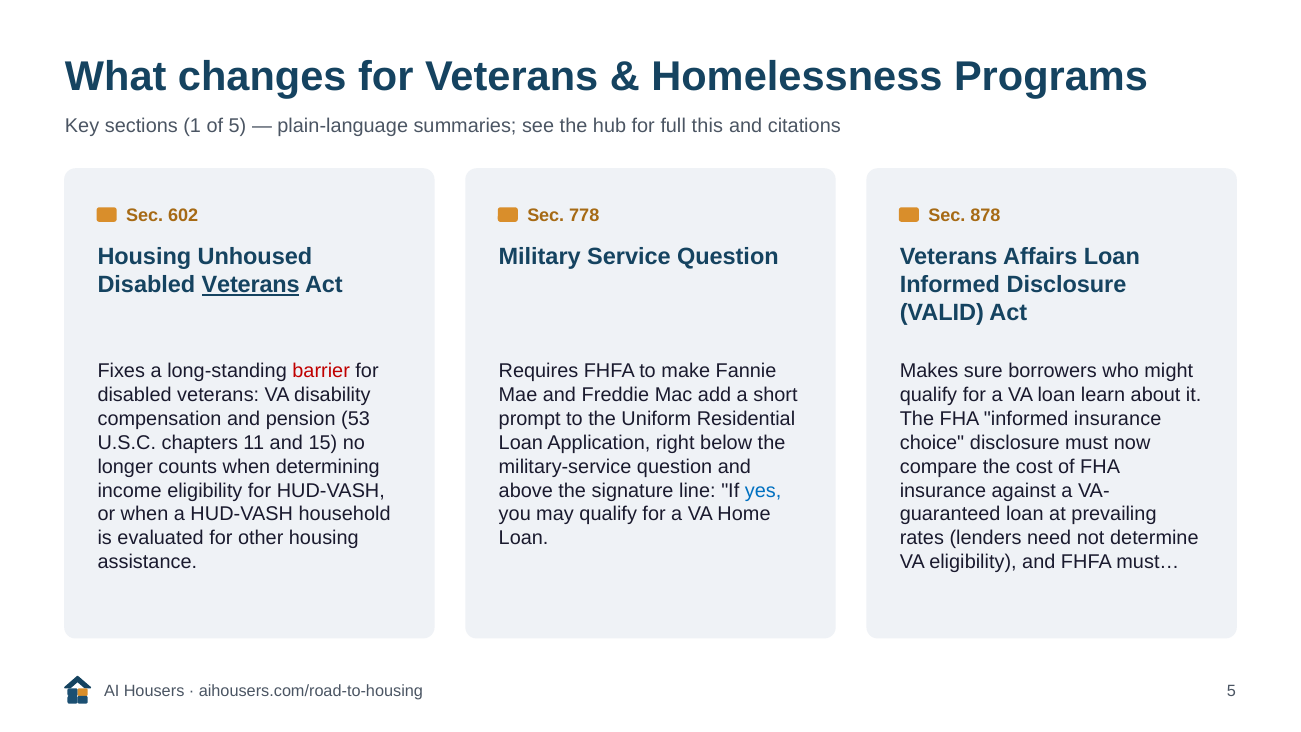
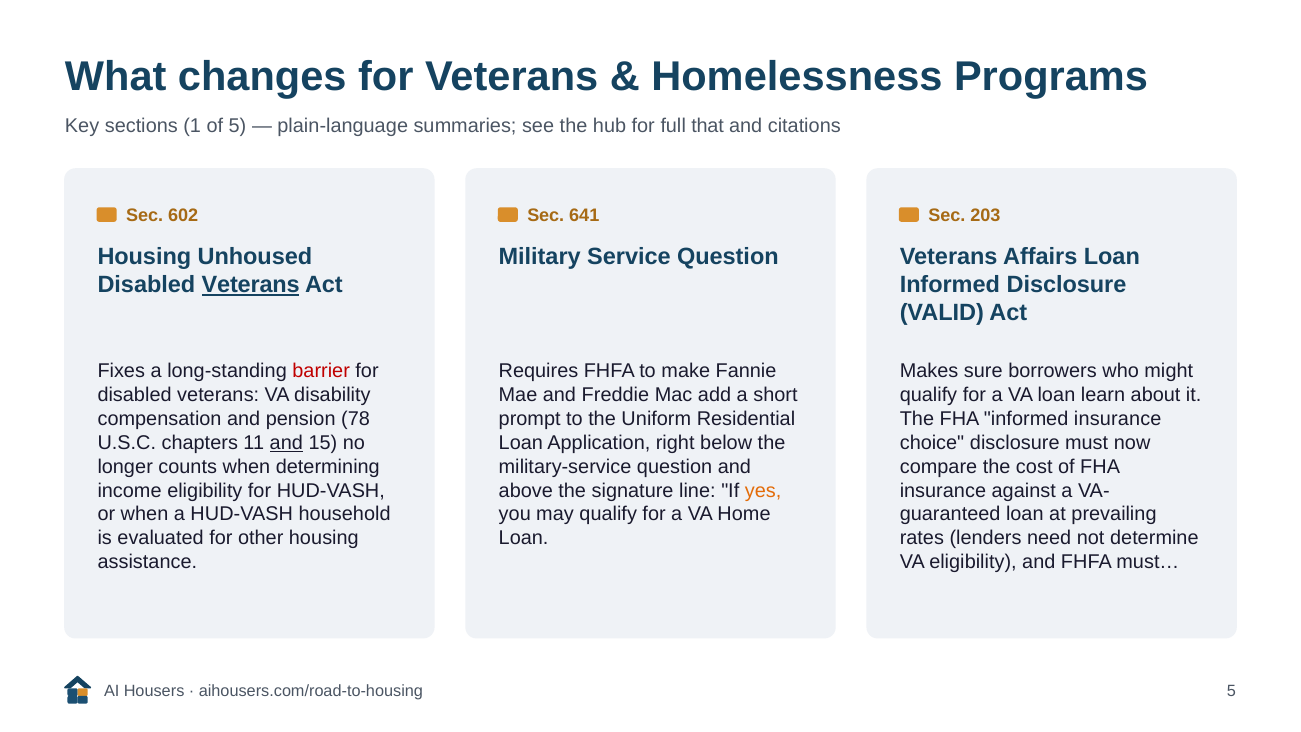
this: this -> that
778: 778 -> 641
878: 878 -> 203
53: 53 -> 78
and at (286, 443) underline: none -> present
yes colour: blue -> orange
